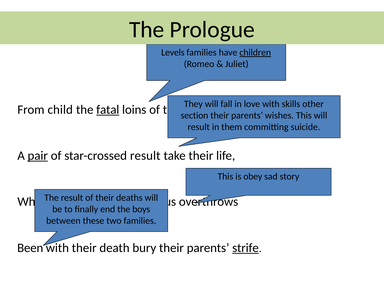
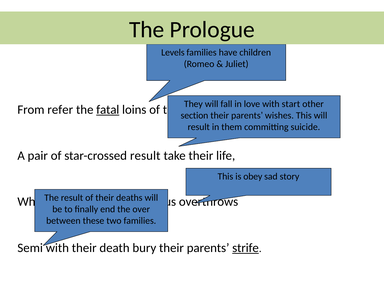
children underline: present -> none
skills: skills -> start
child: child -> refer
pair underline: present -> none
boys: boys -> over
Been: Been -> Semi
